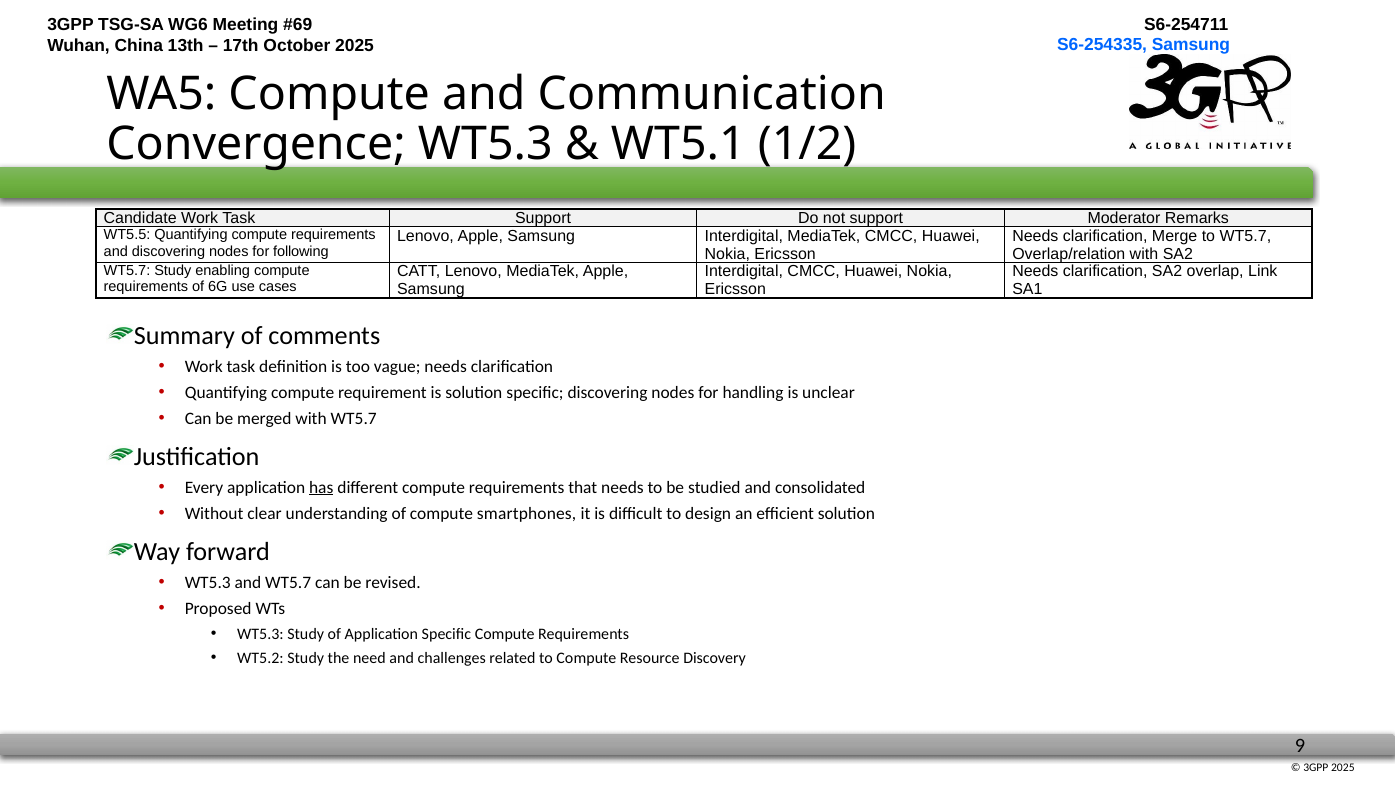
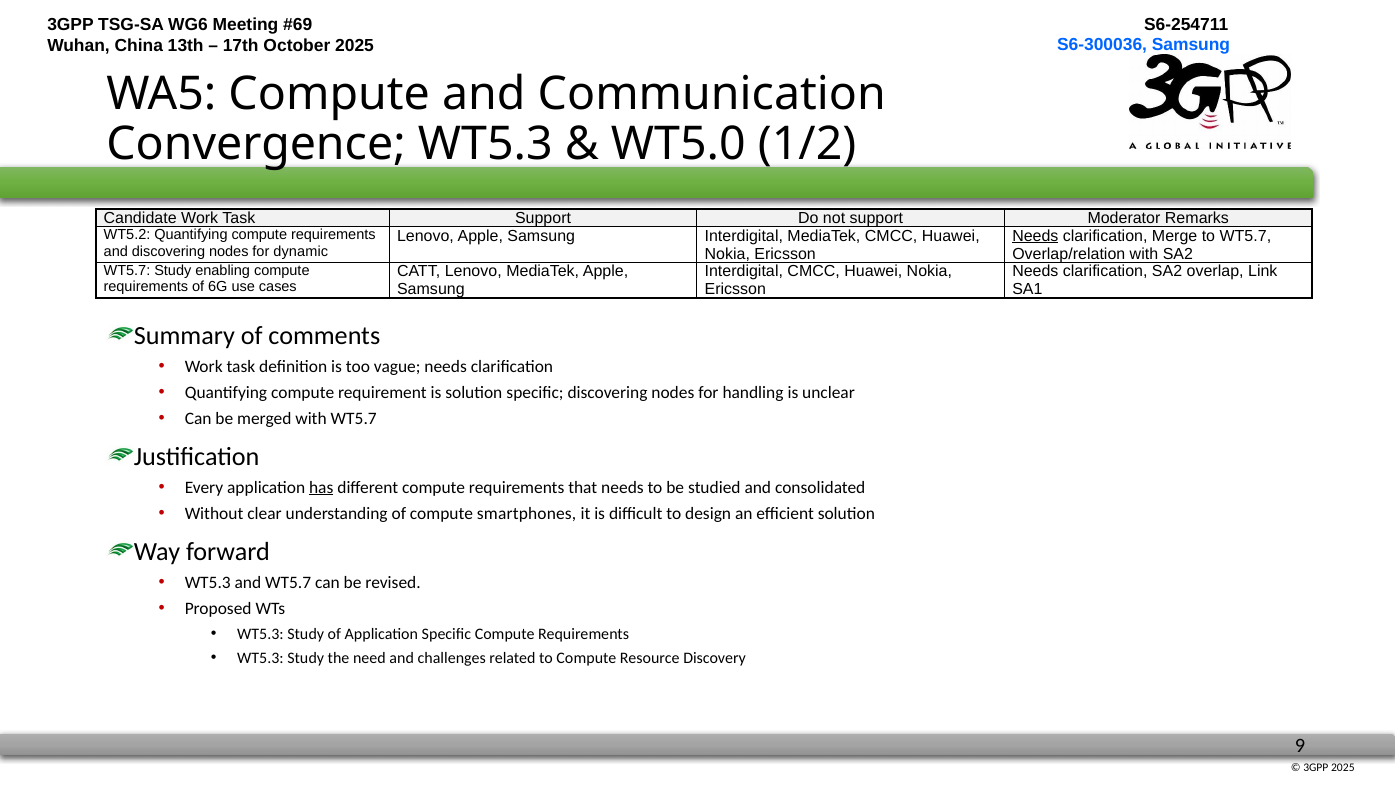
S6-254335: S6-254335 -> S6-300036
WT5.1: WT5.1 -> WT5.0
WT5.5: WT5.5 -> WT5.2
Needs at (1035, 236) underline: none -> present
following: following -> dynamic
WT5.2 at (260, 658): WT5.2 -> WT5.3
